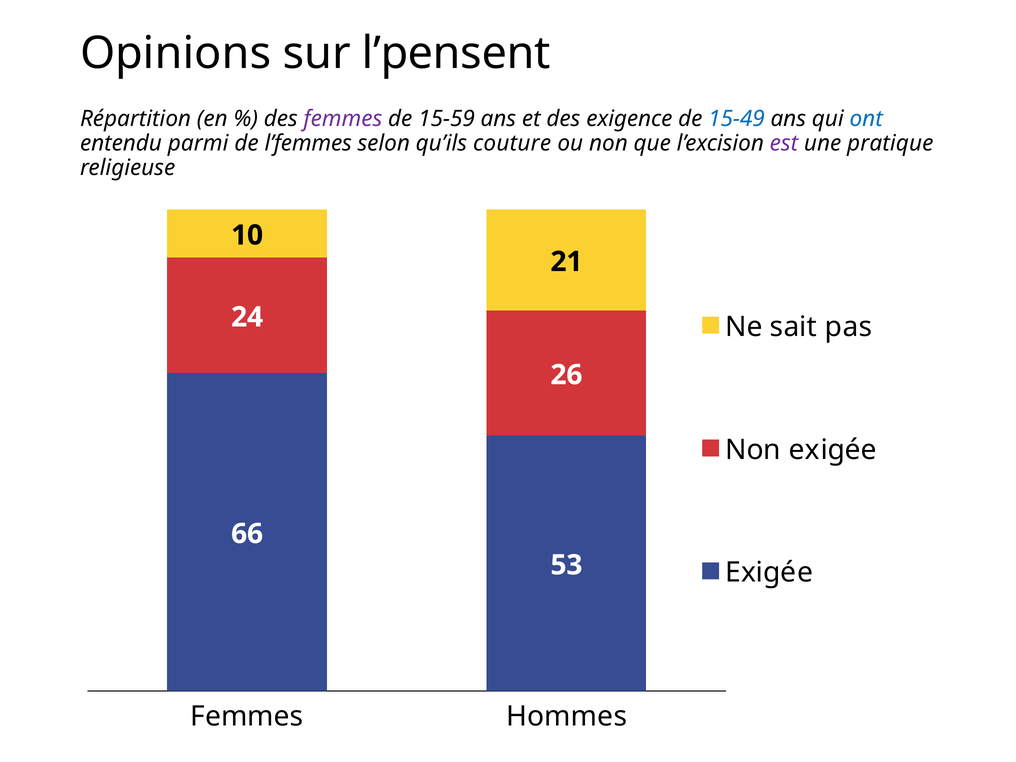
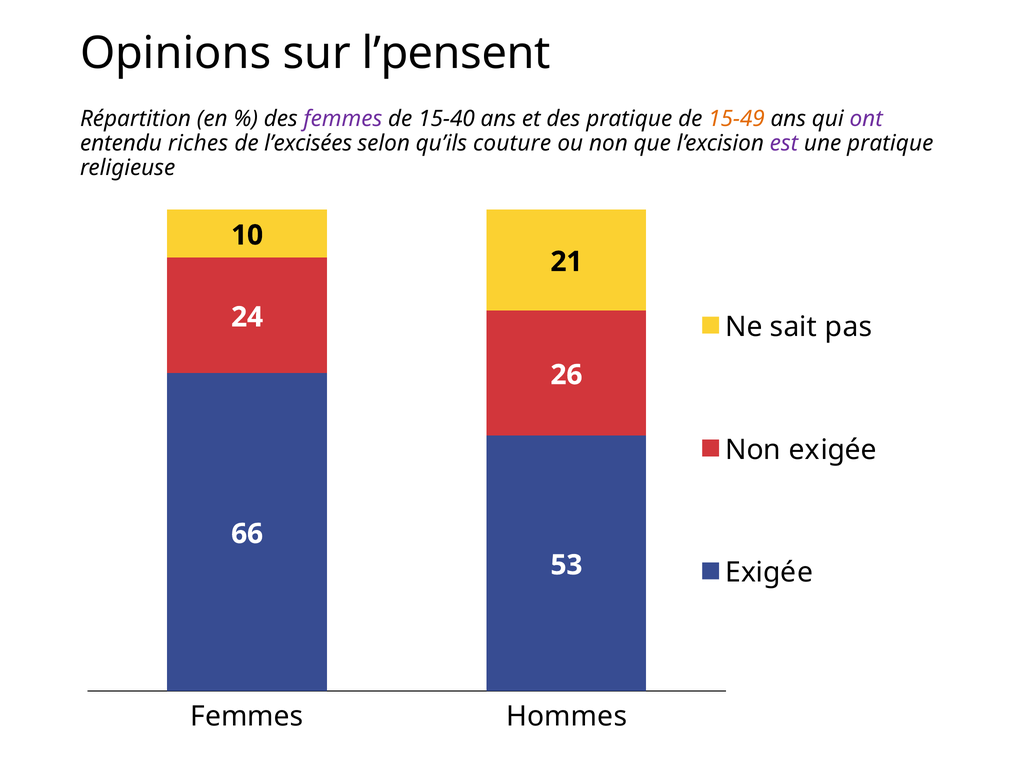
15-59: 15-59 -> 15-40
des exigence: exigence -> pratique
15-49 colour: blue -> orange
ont colour: blue -> purple
parmi: parmi -> riches
l’femmes: l’femmes -> l’excisées
